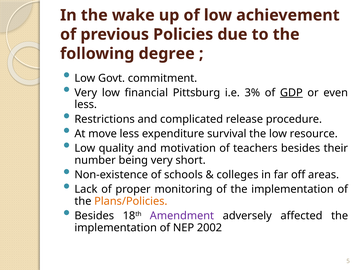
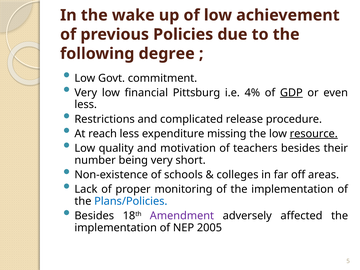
3%: 3% -> 4%
move: move -> reach
survival: survival -> missing
resource underline: none -> present
Plans/Policies colour: orange -> blue
2002: 2002 -> 2005
